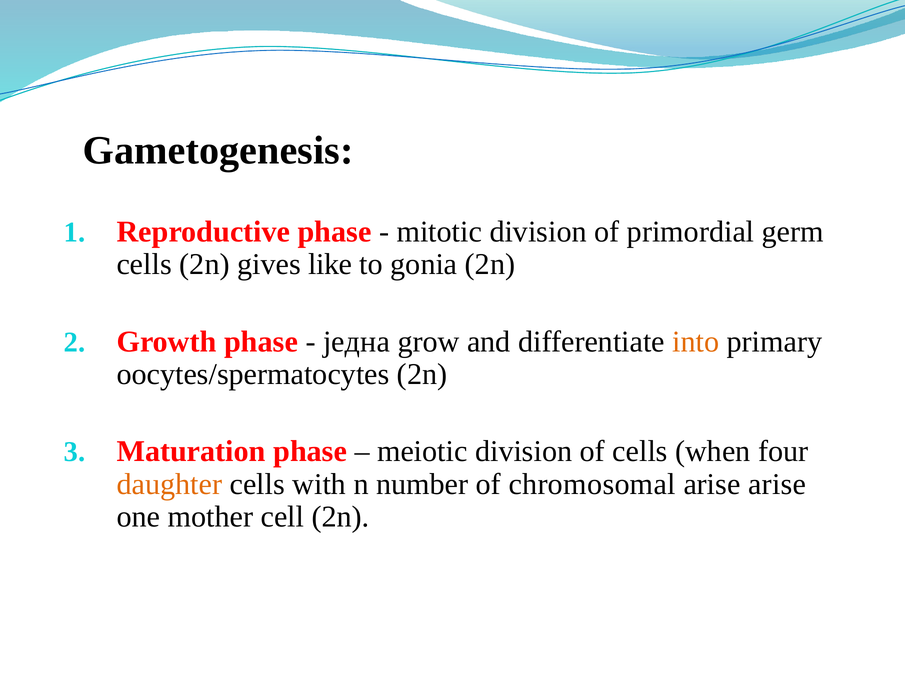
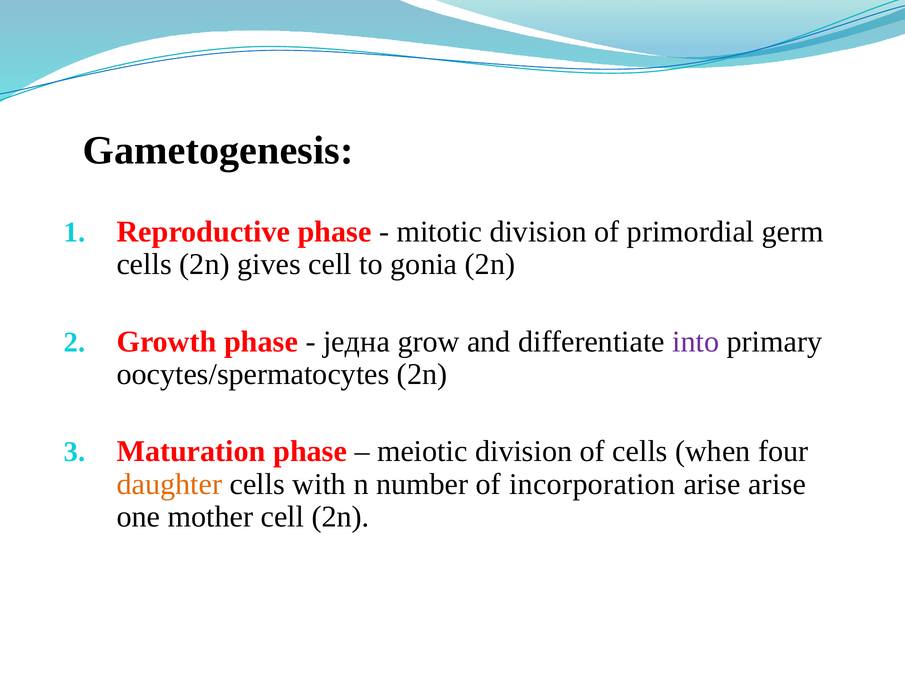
gives like: like -> cell
into colour: orange -> purple
chromosomal: chromosomal -> incorporation
